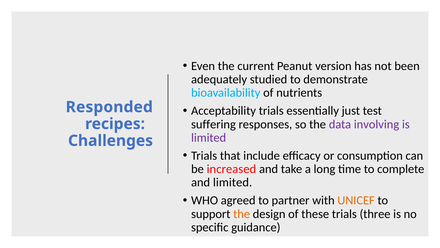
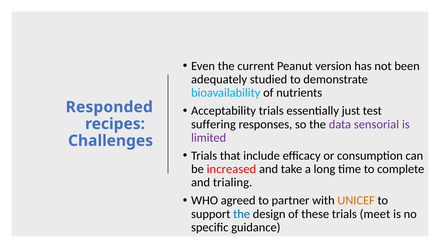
involving: involving -> sensorial
and limited: limited -> trialing
the at (242, 213) colour: orange -> blue
three: three -> meet
